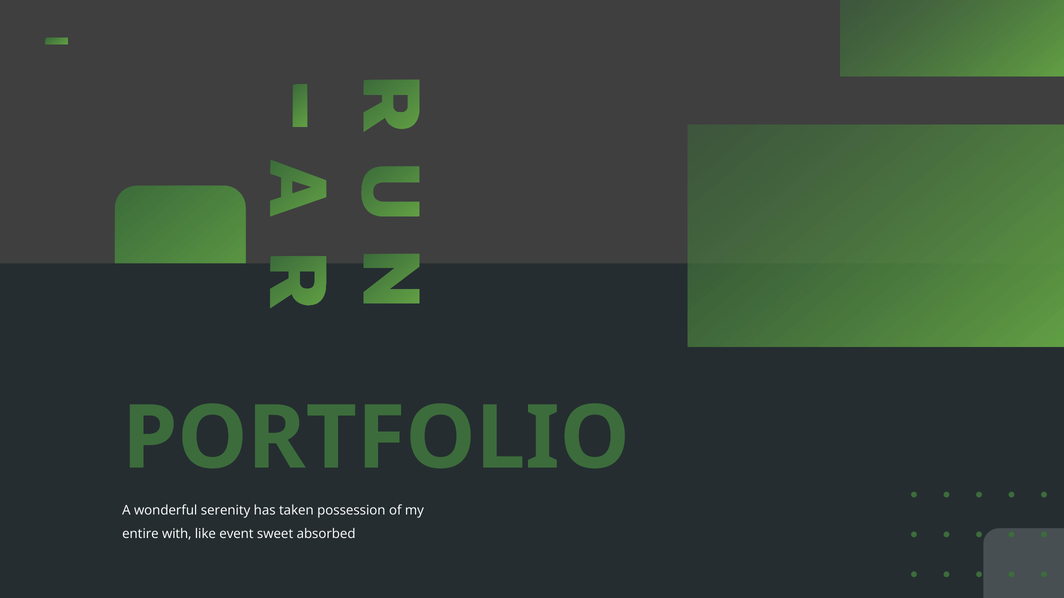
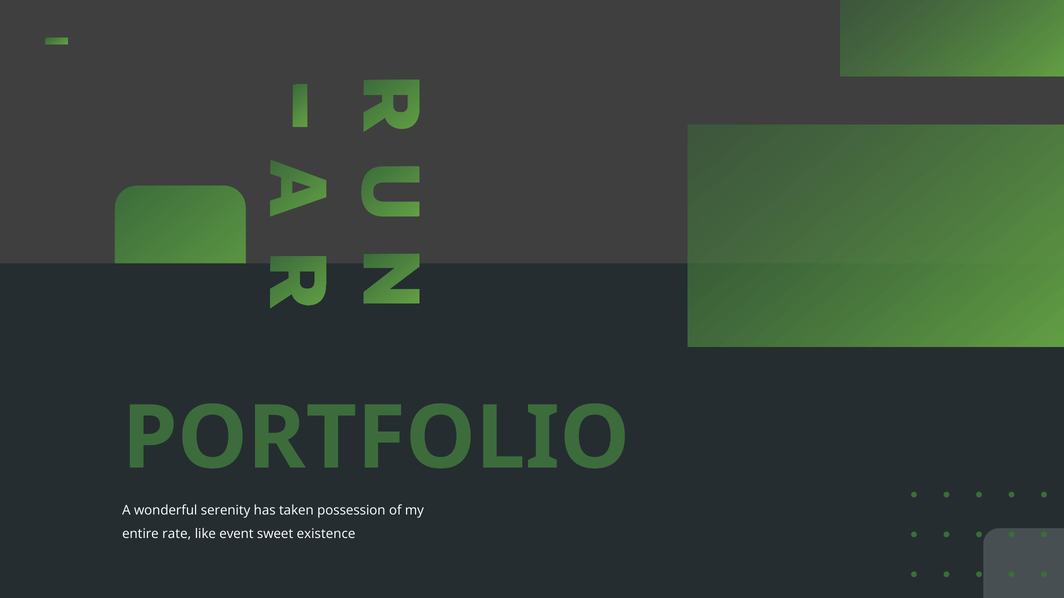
with: with -> rate
absorbed: absorbed -> existence
